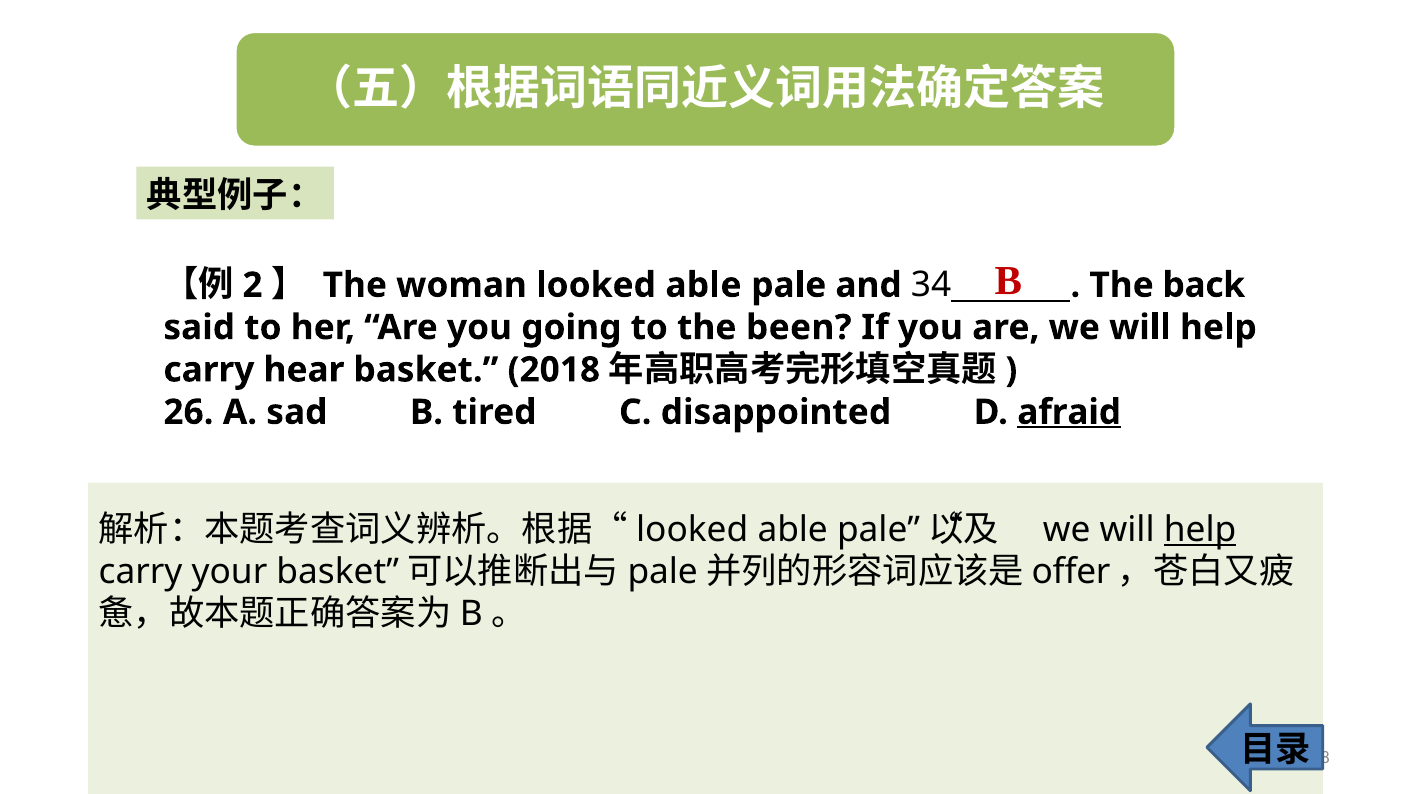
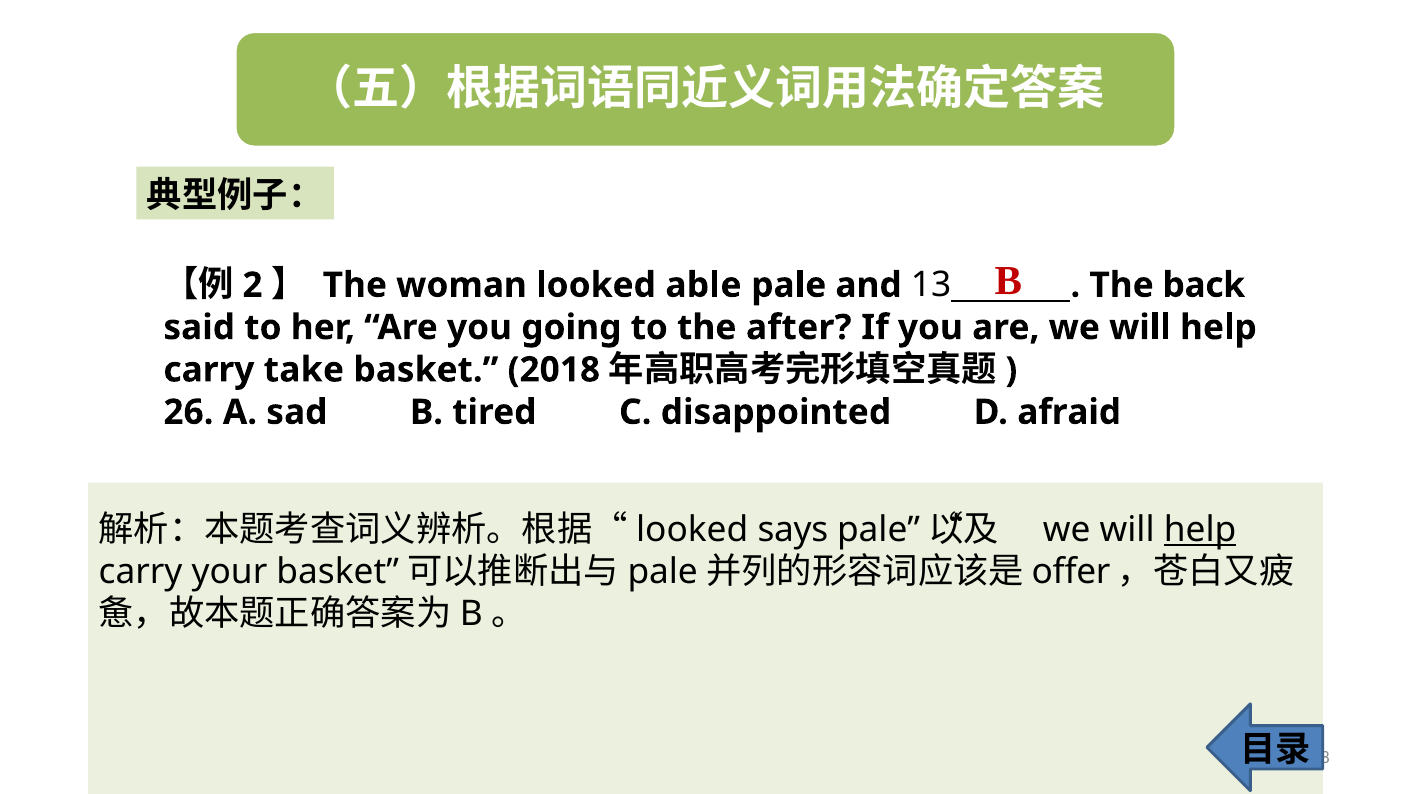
34: 34 -> 13
been: been -> after
hear: hear -> take
afraid underline: present -> none
able at (793, 529): able -> says
